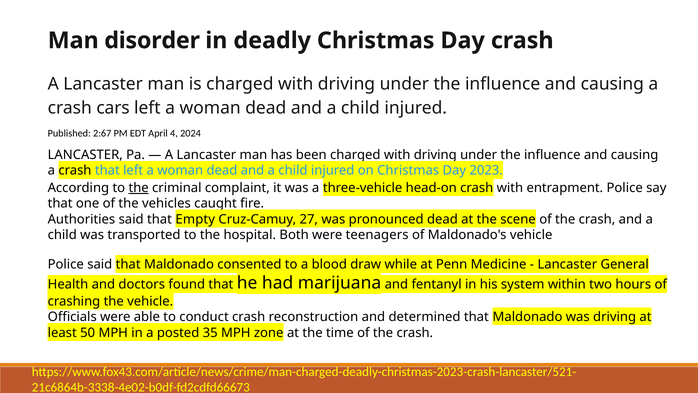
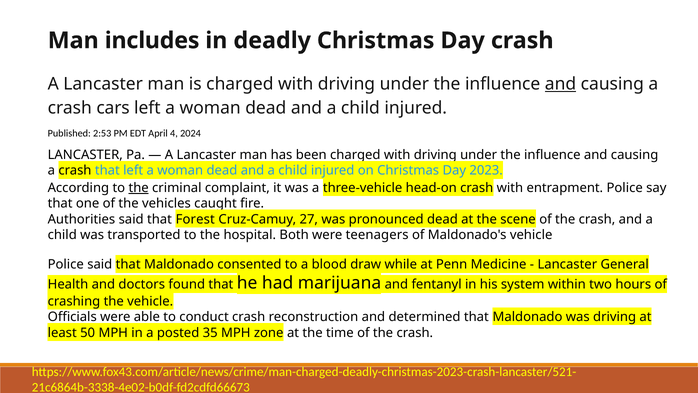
disorder: disorder -> includes
and at (561, 84) underline: none -> present
2:67: 2:67 -> 2:53
Empty: Empty -> Forest
